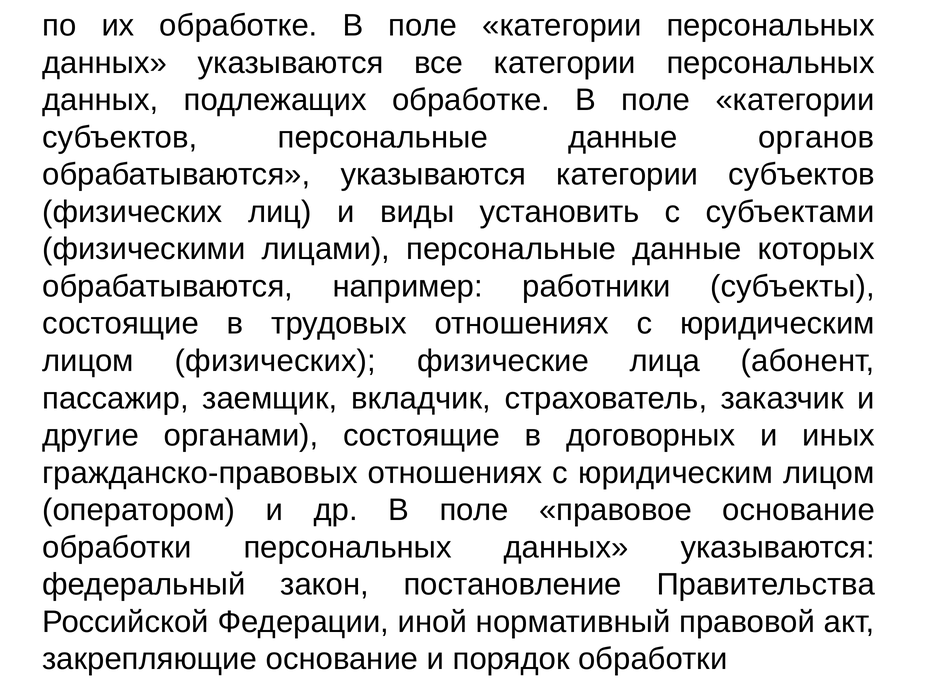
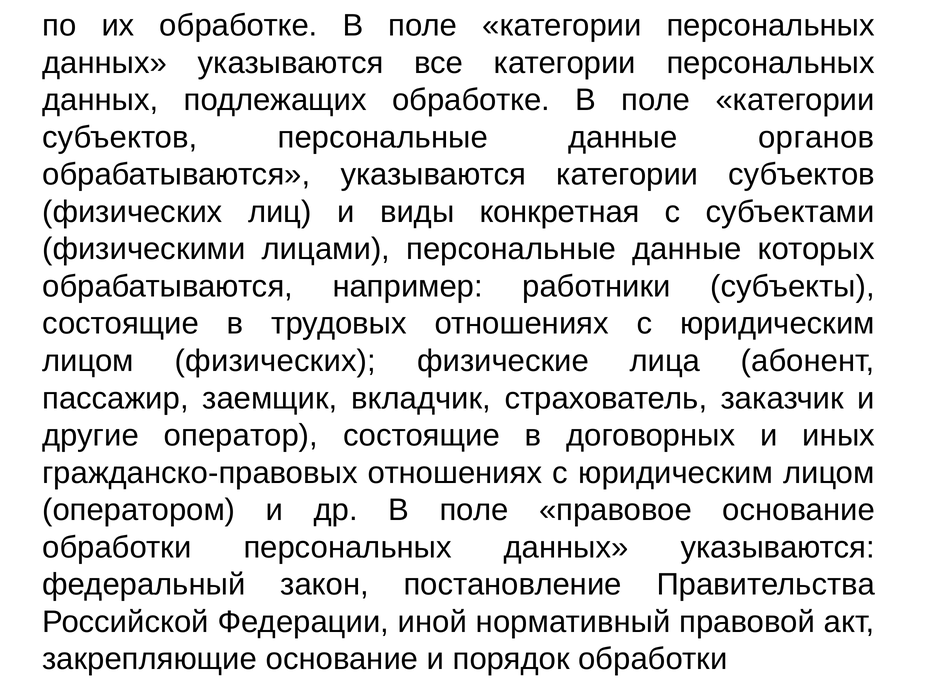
установить: установить -> конкретная
органами: органами -> оператор
